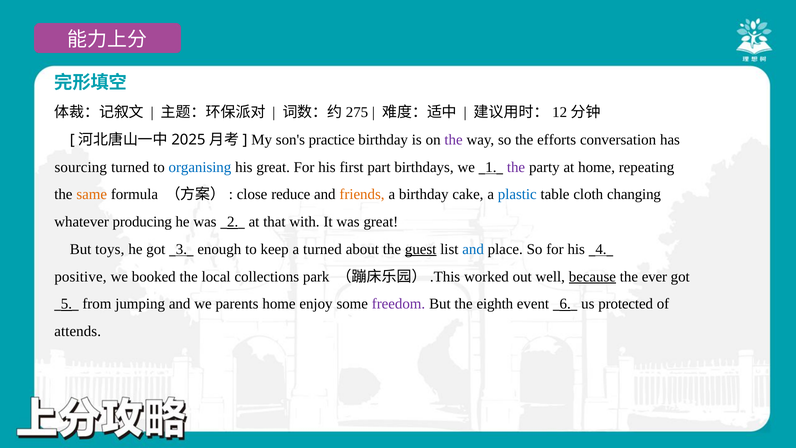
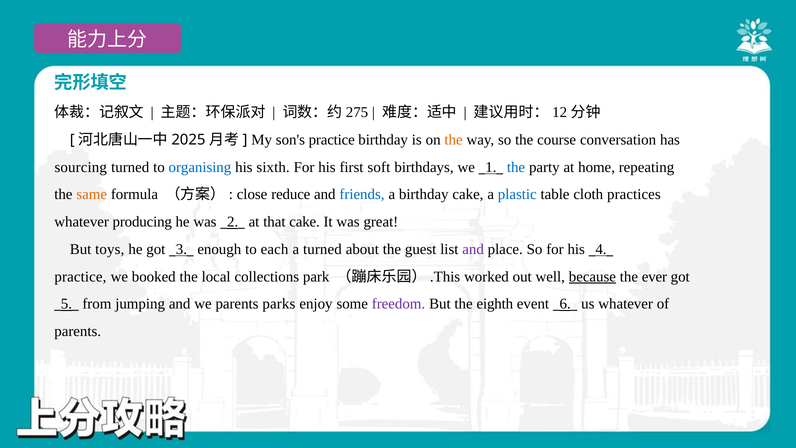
the at (454, 140) colour: purple -> orange
efforts: efforts -> course
his great: great -> sixth
part: part -> soft
the at (516, 167) colour: purple -> blue
friends colour: orange -> blue
changing: changing -> practices
that with: with -> cake
keep: keep -> each
guest underline: present -> none
and at (473, 249) colour: blue -> purple
positive at (80, 276): positive -> practice
parents home: home -> parks
us protected: protected -> whatever
attends at (78, 331): attends -> parents
